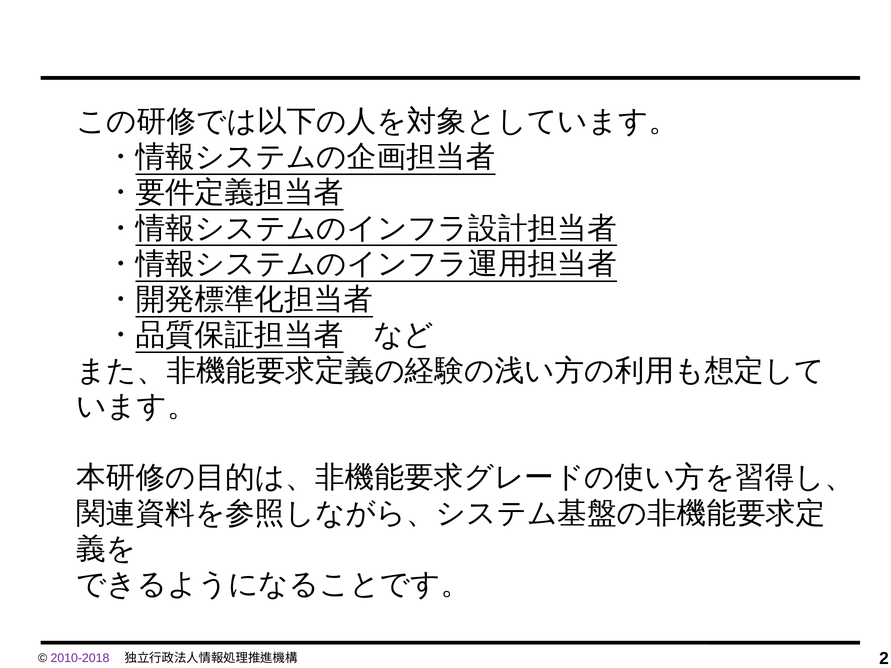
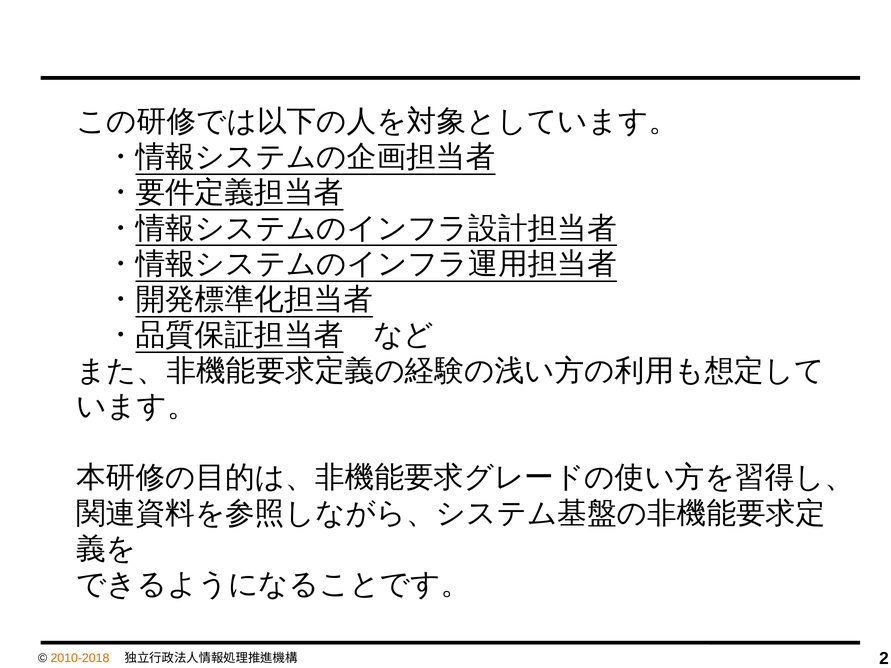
2010-2018 colour: purple -> orange
